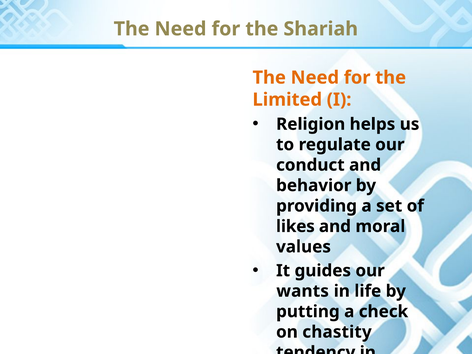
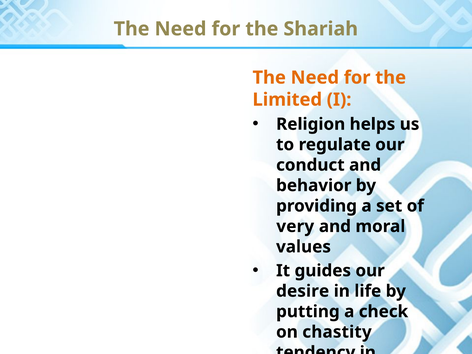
likes: likes -> very
wants: wants -> desire
